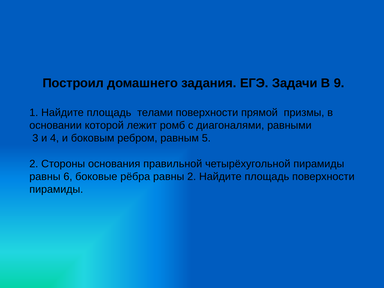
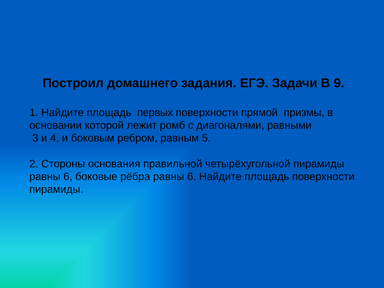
телами: телами -> первых
рёбра равны 2: 2 -> 6
